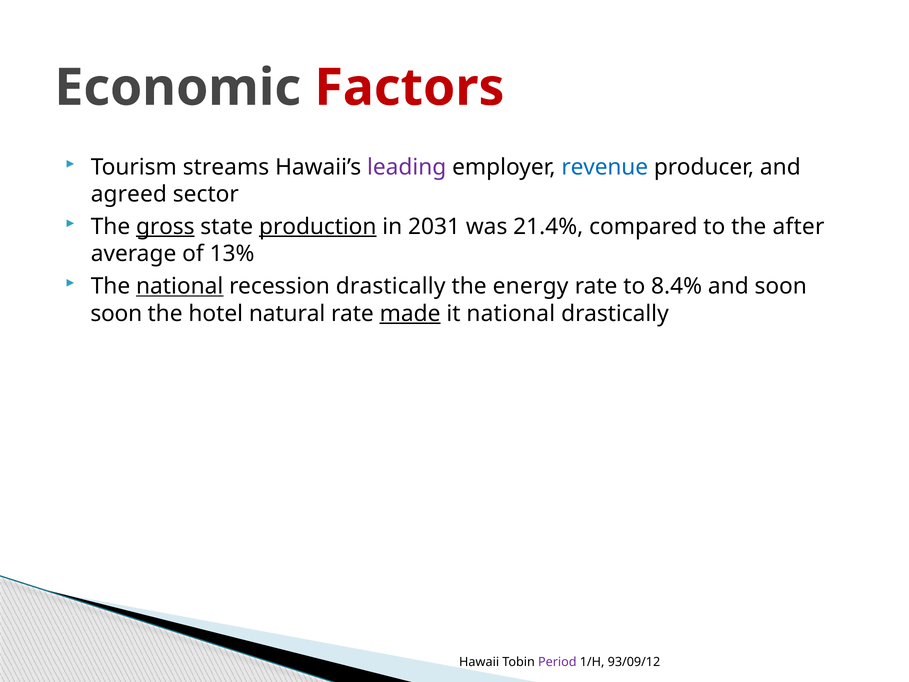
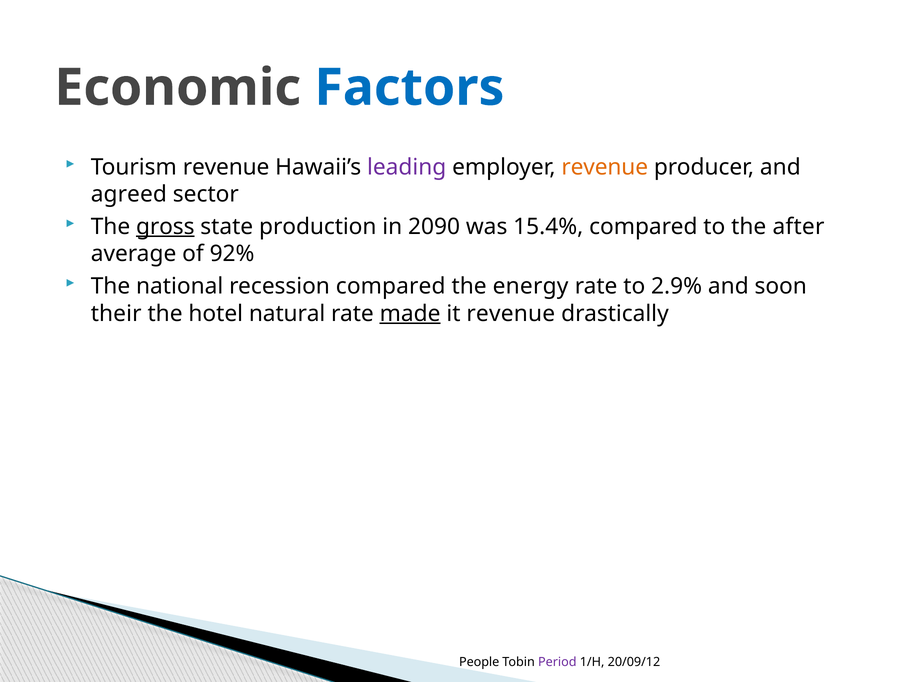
Factors colour: red -> blue
Tourism streams: streams -> revenue
revenue at (605, 167) colour: blue -> orange
production underline: present -> none
2031: 2031 -> 2090
21.4%: 21.4% -> 15.4%
13%: 13% -> 92%
national at (180, 286) underline: present -> none
recession drastically: drastically -> compared
8.4%: 8.4% -> 2.9%
soon at (116, 313): soon -> their
it national: national -> revenue
Hawaii: Hawaii -> People
93/09/12: 93/09/12 -> 20/09/12
